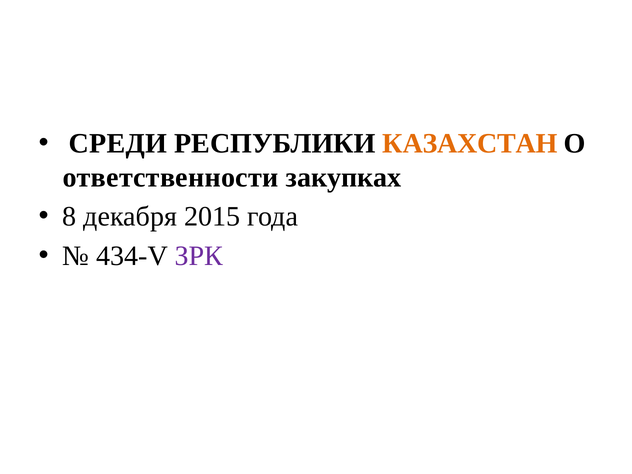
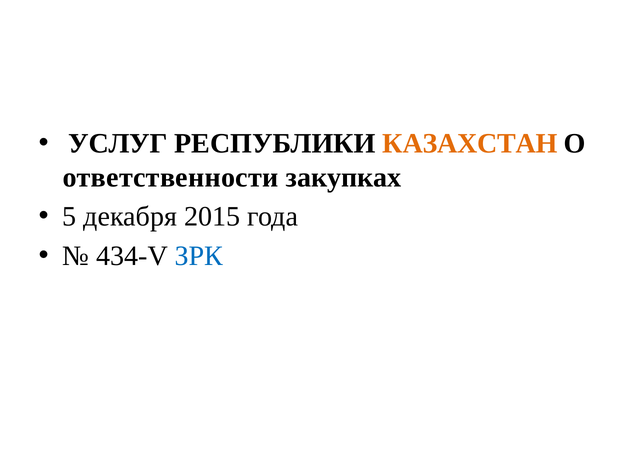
СРЕДИ: СРЕДИ -> УСЛУГ
8: 8 -> 5
ЗРК colour: purple -> blue
